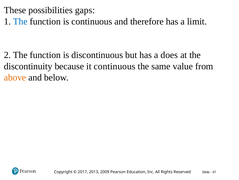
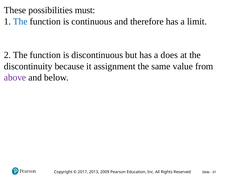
gaps: gaps -> must
it continuous: continuous -> assignment
above colour: orange -> purple
